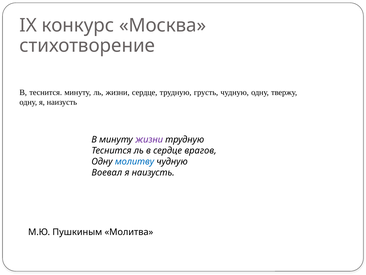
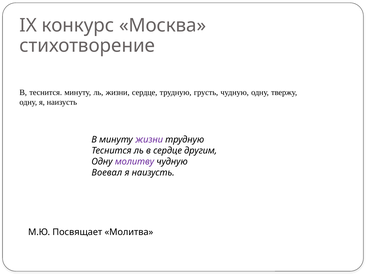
врагов: врагов -> другим
молитву colour: blue -> purple
Пушкиным: Пушкиным -> Посвящает
